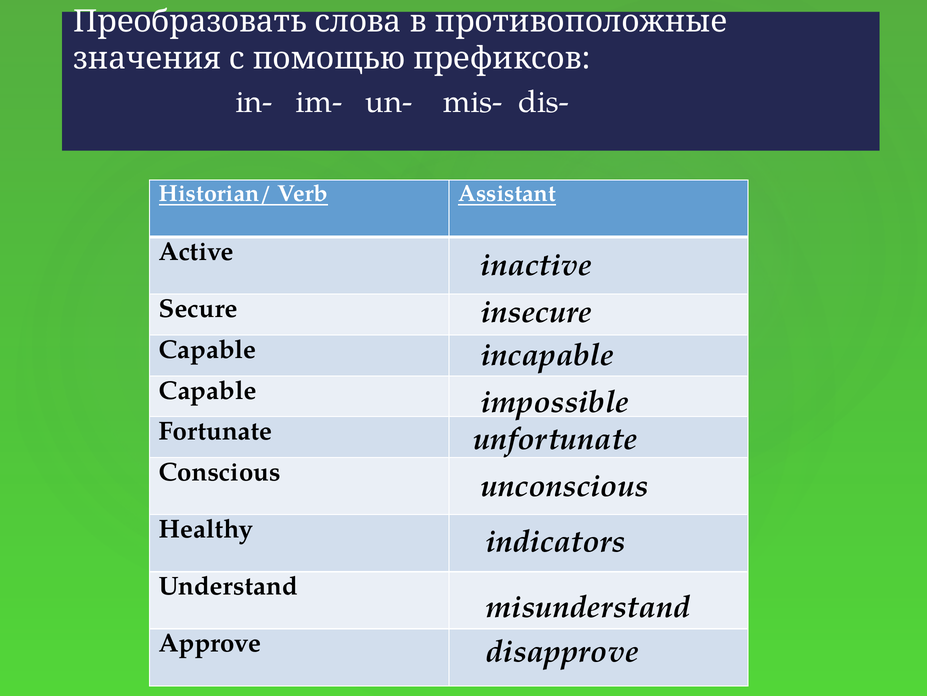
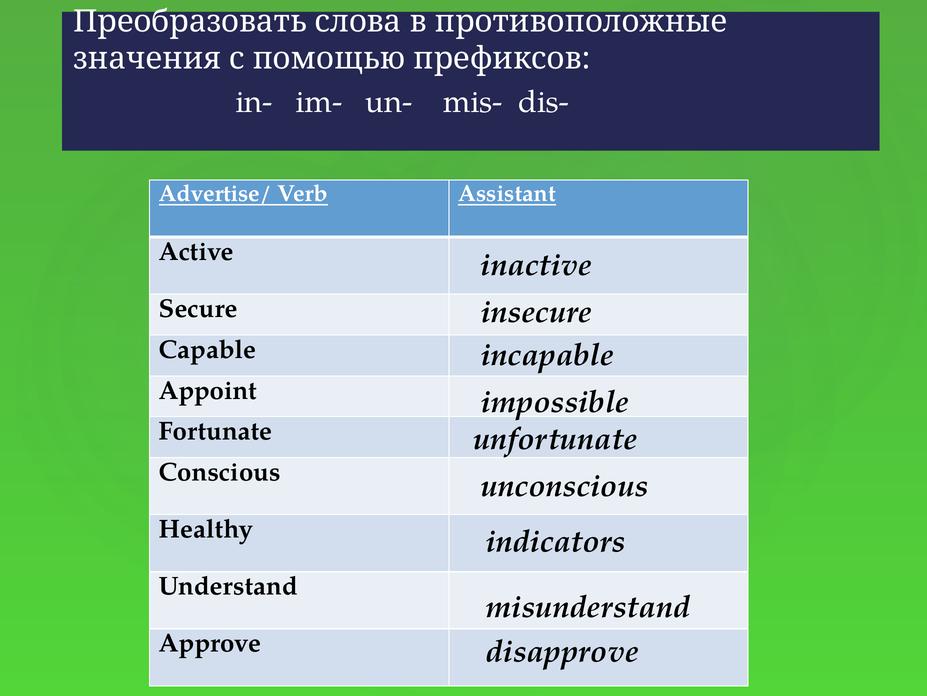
Historian/: Historian/ -> Advertise/
Capable at (208, 390): Capable -> Appoint
